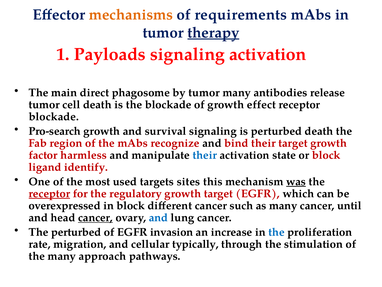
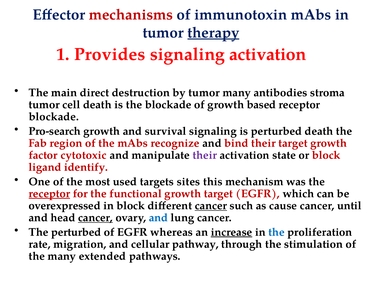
mechanisms colour: orange -> red
requirements: requirements -> immunotoxin
Payloads: Payloads -> Provides
phagosome: phagosome -> destruction
release: release -> stroma
effect: effect -> based
harmless: harmless -> cytotoxic
their at (205, 155) colour: blue -> purple
was underline: present -> none
regulatory: regulatory -> functional
cancer at (211, 205) underline: none -> present
as many: many -> cause
invasion: invasion -> whereas
increase underline: none -> present
typically: typically -> pathway
approach: approach -> extended
